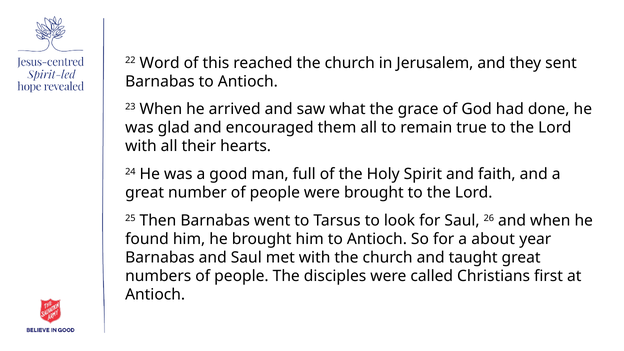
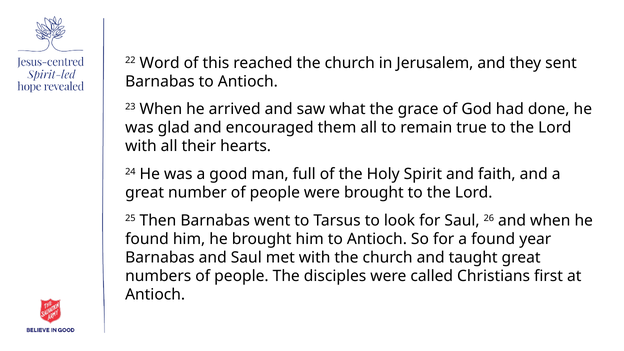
a about: about -> found
